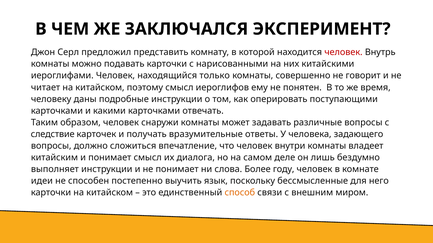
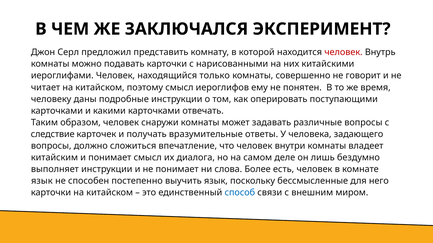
году: году -> есть
идеи at (42, 181): идеи -> язык
способ colour: orange -> blue
